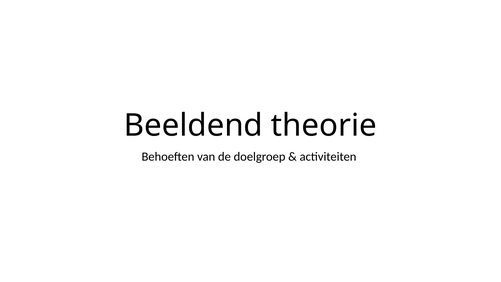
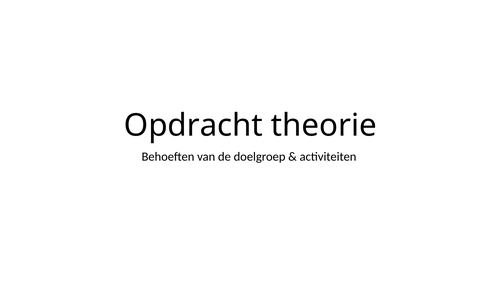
Beeldend: Beeldend -> Opdracht
